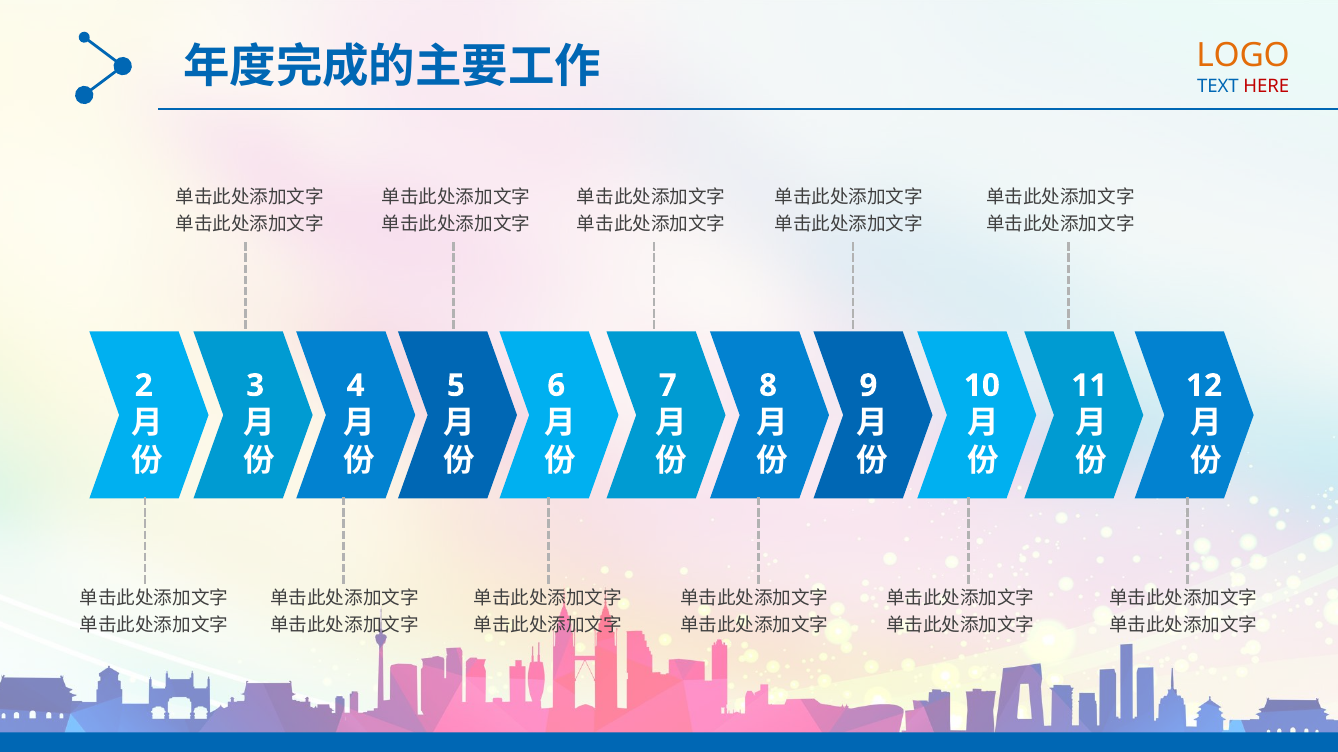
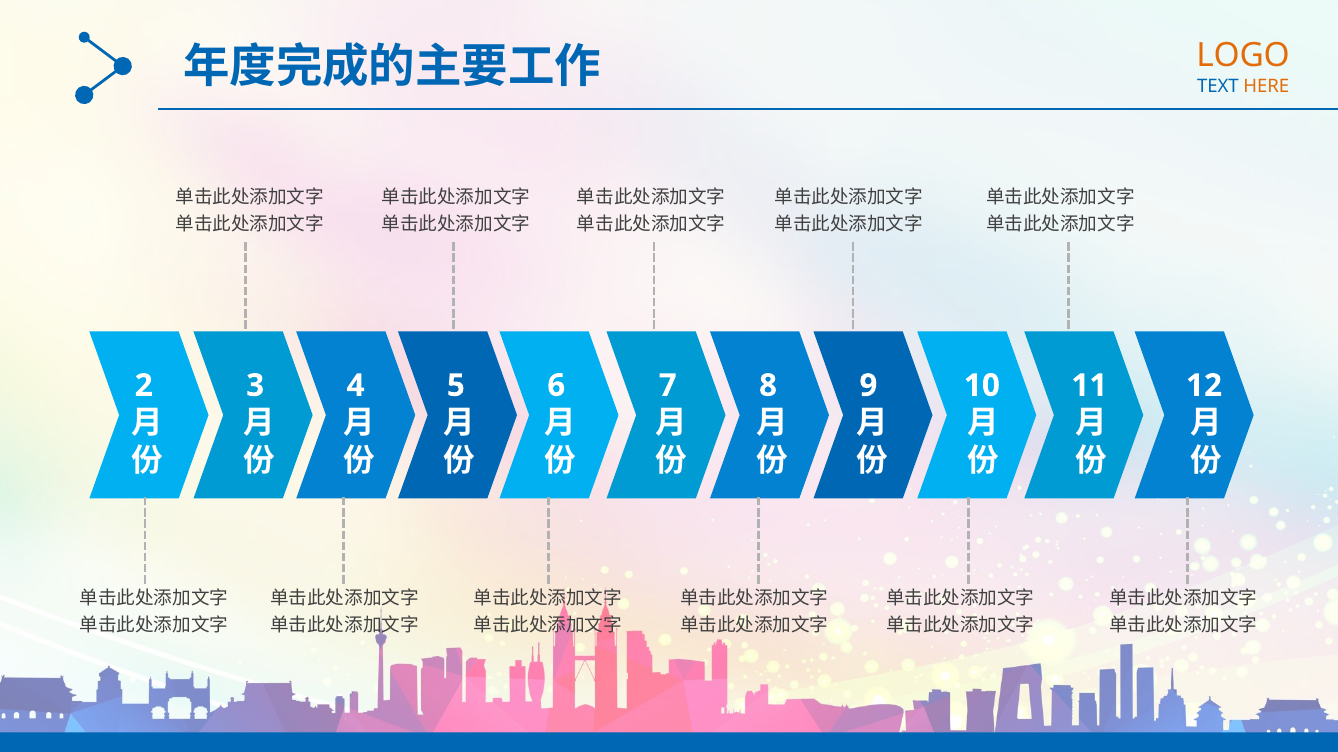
HERE colour: red -> orange
